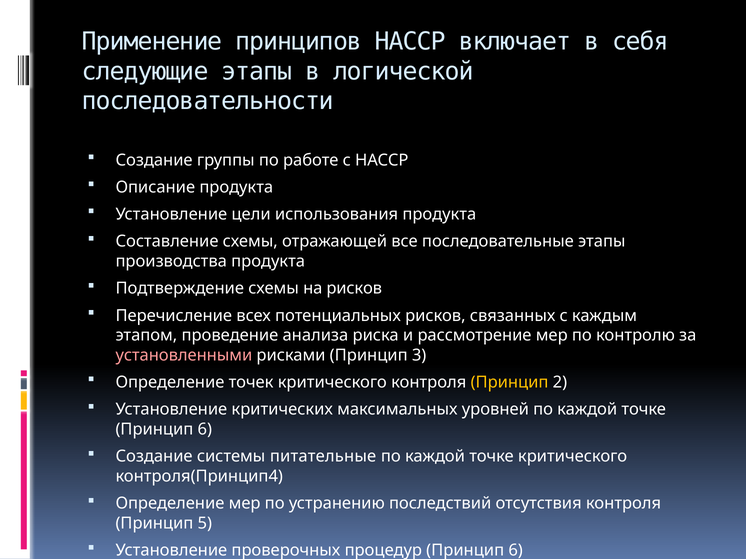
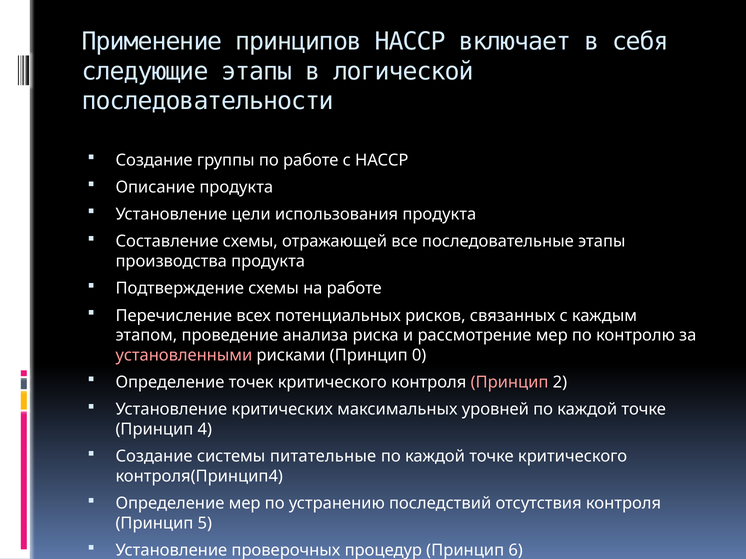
на рисков: рисков -> работе
3: 3 -> 0
Принцип at (510, 383) colour: yellow -> pink
6 at (205, 430): 6 -> 4
